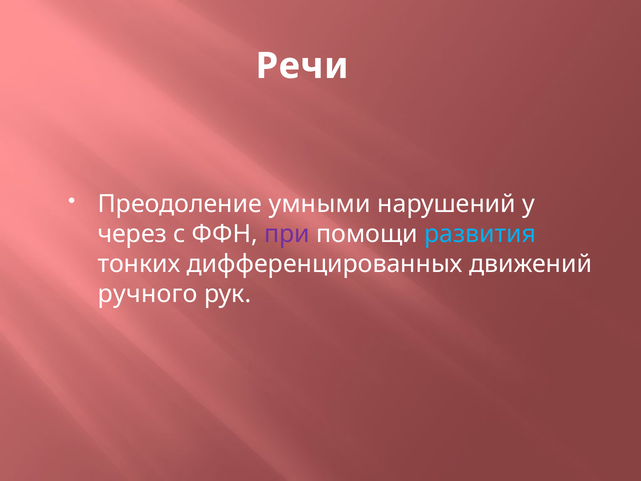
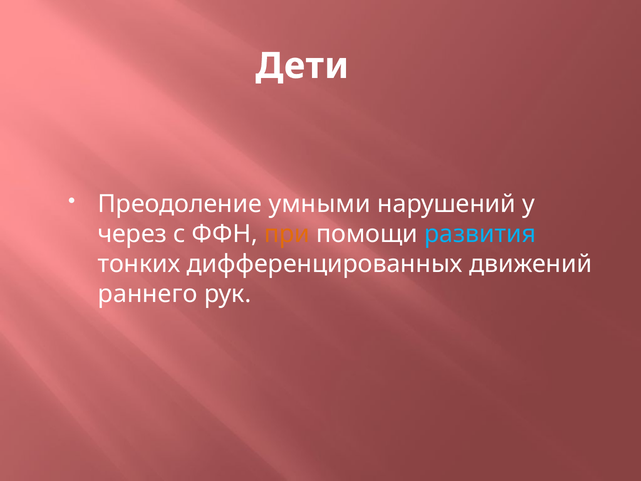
Речи: Речи -> Дети
при colour: purple -> orange
ручного: ручного -> раннего
